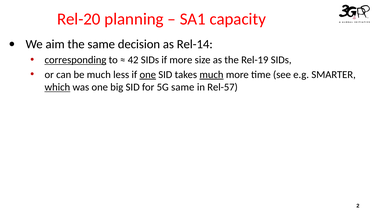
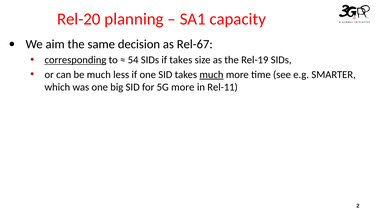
Rel-14: Rel-14 -> Rel-67
42: 42 -> 54
if more: more -> takes
one at (148, 74) underline: present -> none
which underline: present -> none
5G same: same -> more
Rel-57: Rel-57 -> Rel-11
